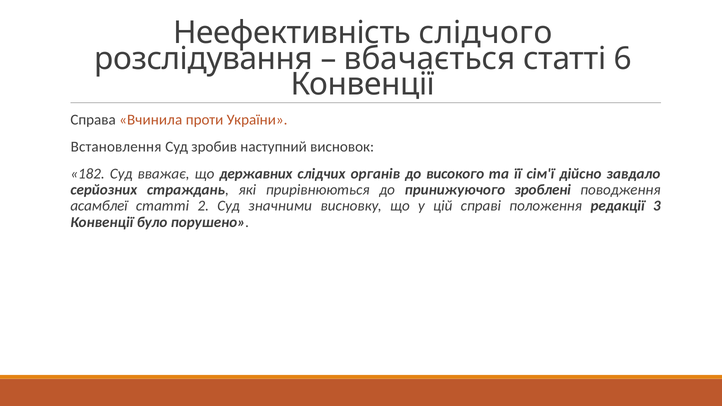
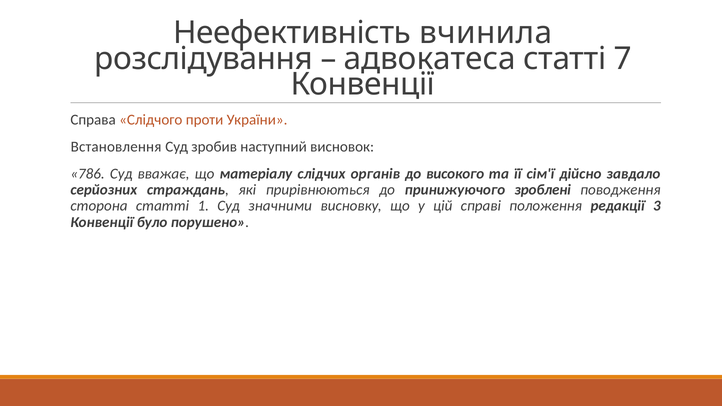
слідчого: слідчого -> вчинила
вбачається: вбачається -> адвокатеса
6: 6 -> 7
Вчинила: Вчинила -> Слідчого
182: 182 -> 786
державних: державних -> матеріалу
асамблеї: асамблеї -> сторона
2: 2 -> 1
